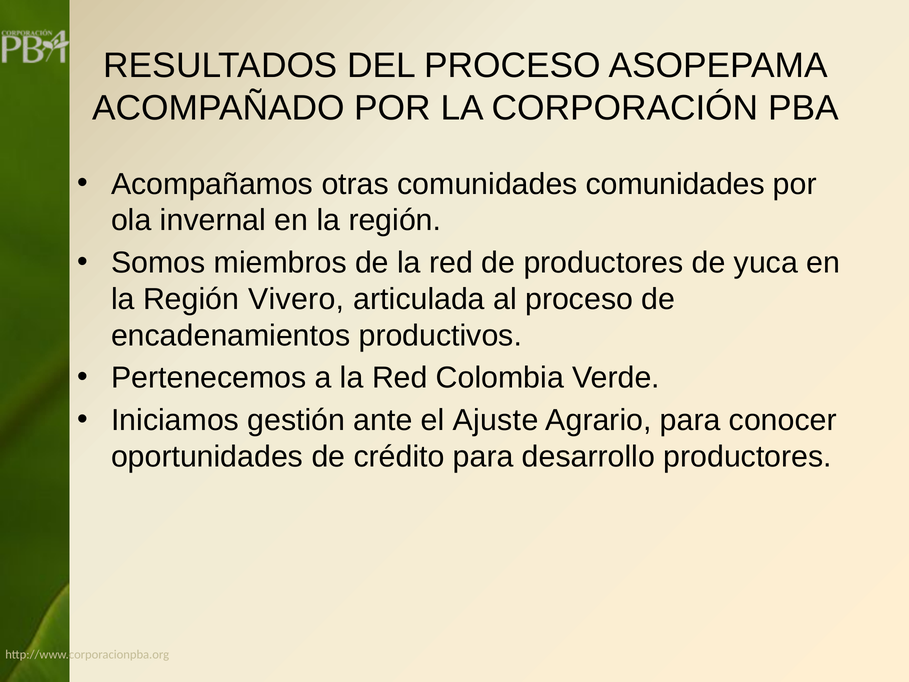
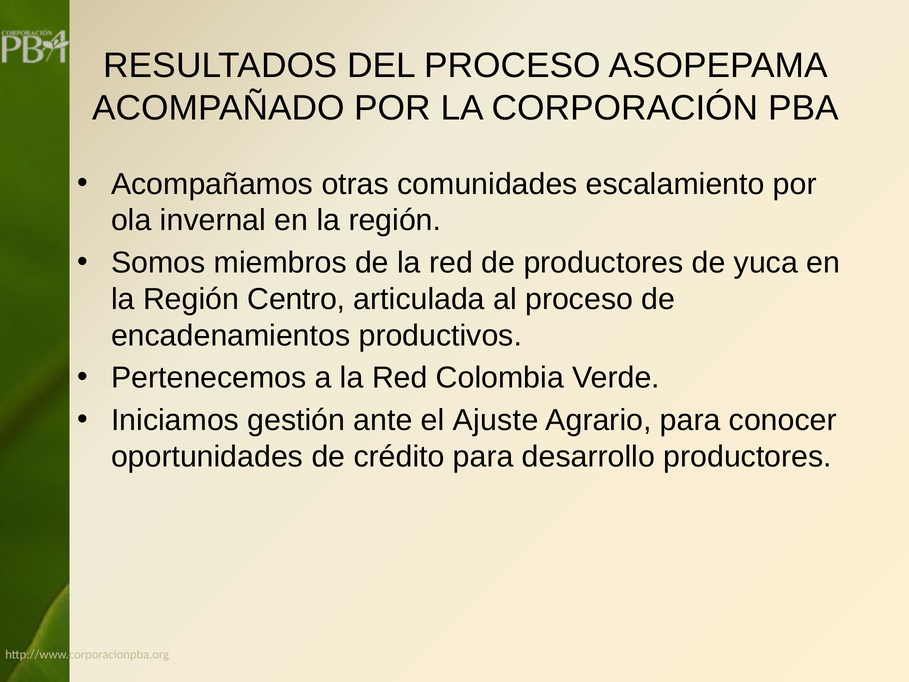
comunidades comunidades: comunidades -> escalamiento
Vivero: Vivero -> Centro
